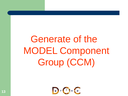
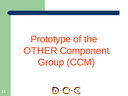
Generate: Generate -> Prototype
MODEL: MODEL -> OTHER
